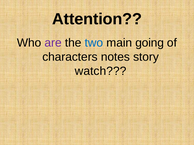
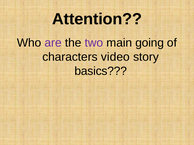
two colour: blue -> purple
notes: notes -> video
watch: watch -> basics
